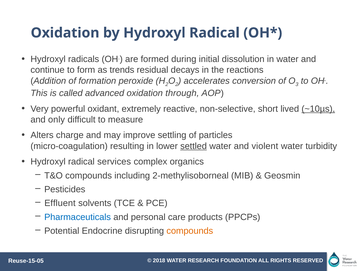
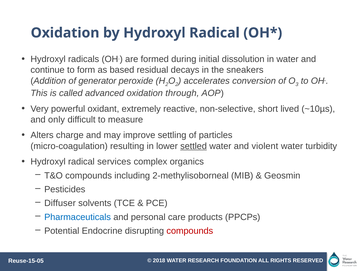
trends: trends -> based
reactions: reactions -> sneakers
formation: formation -> generator
~10µs underline: present -> none
Effluent: Effluent -> Diffuser
compounds at (190, 231) colour: orange -> red
